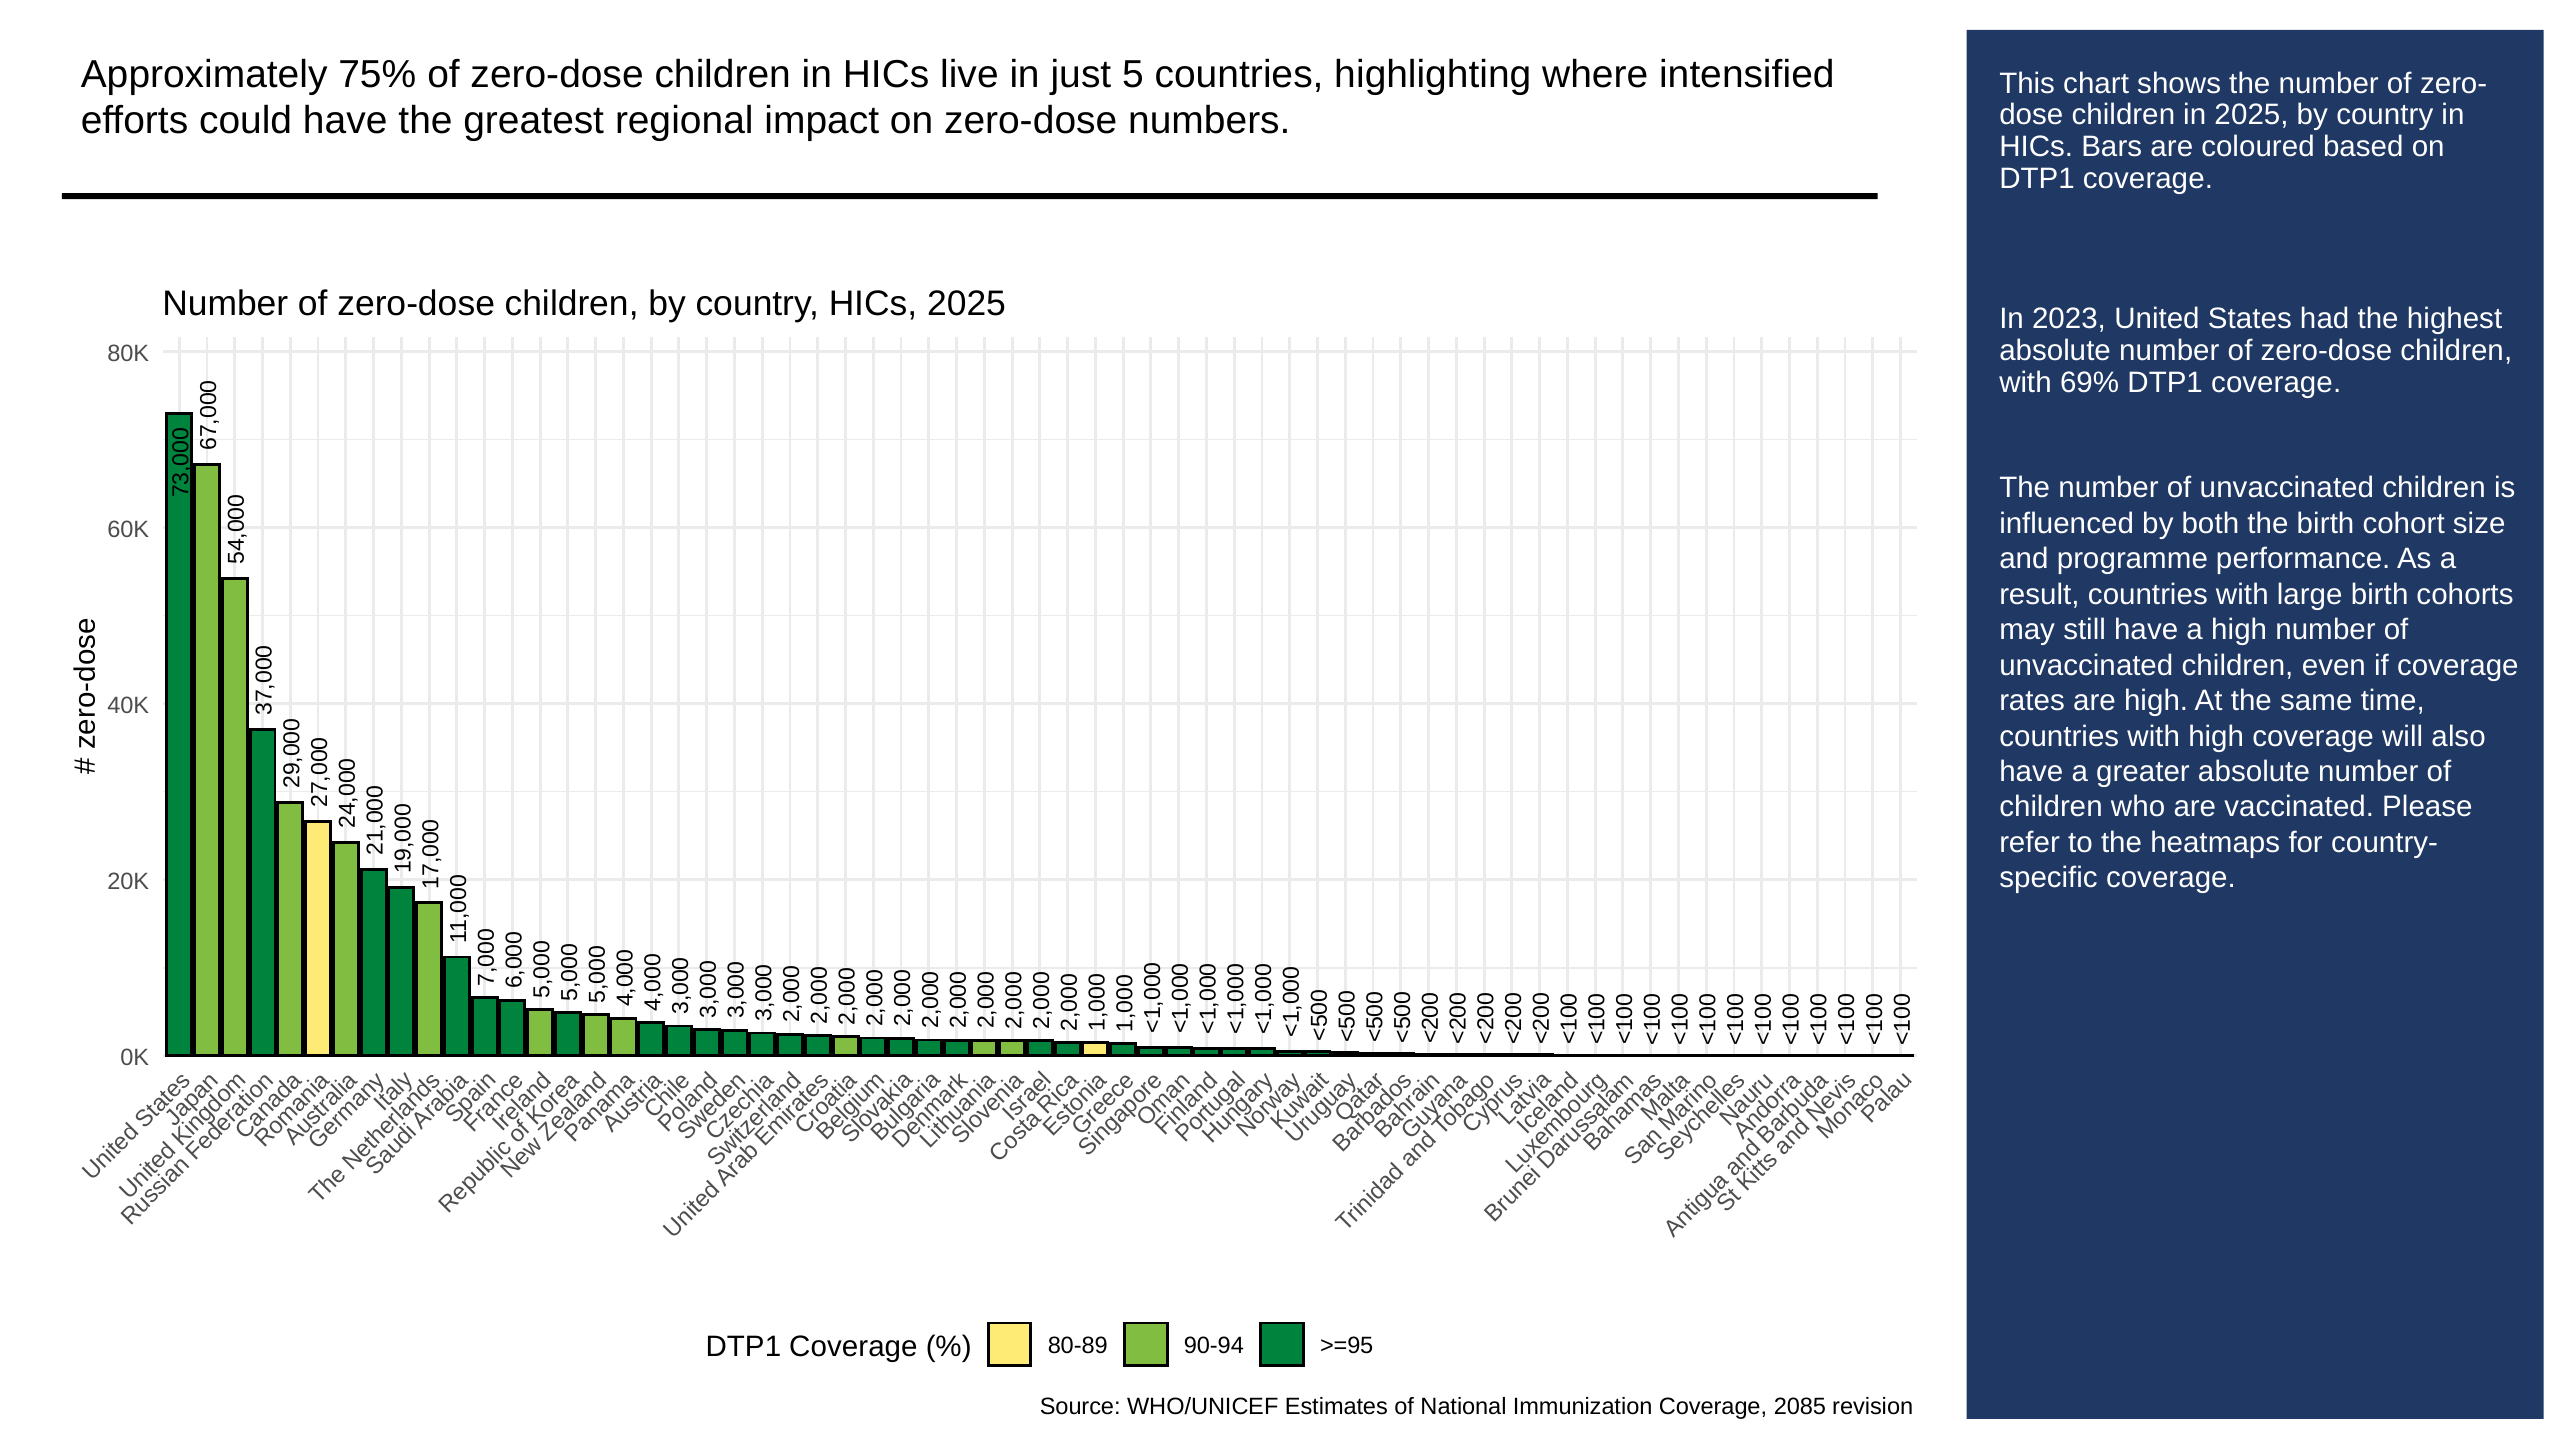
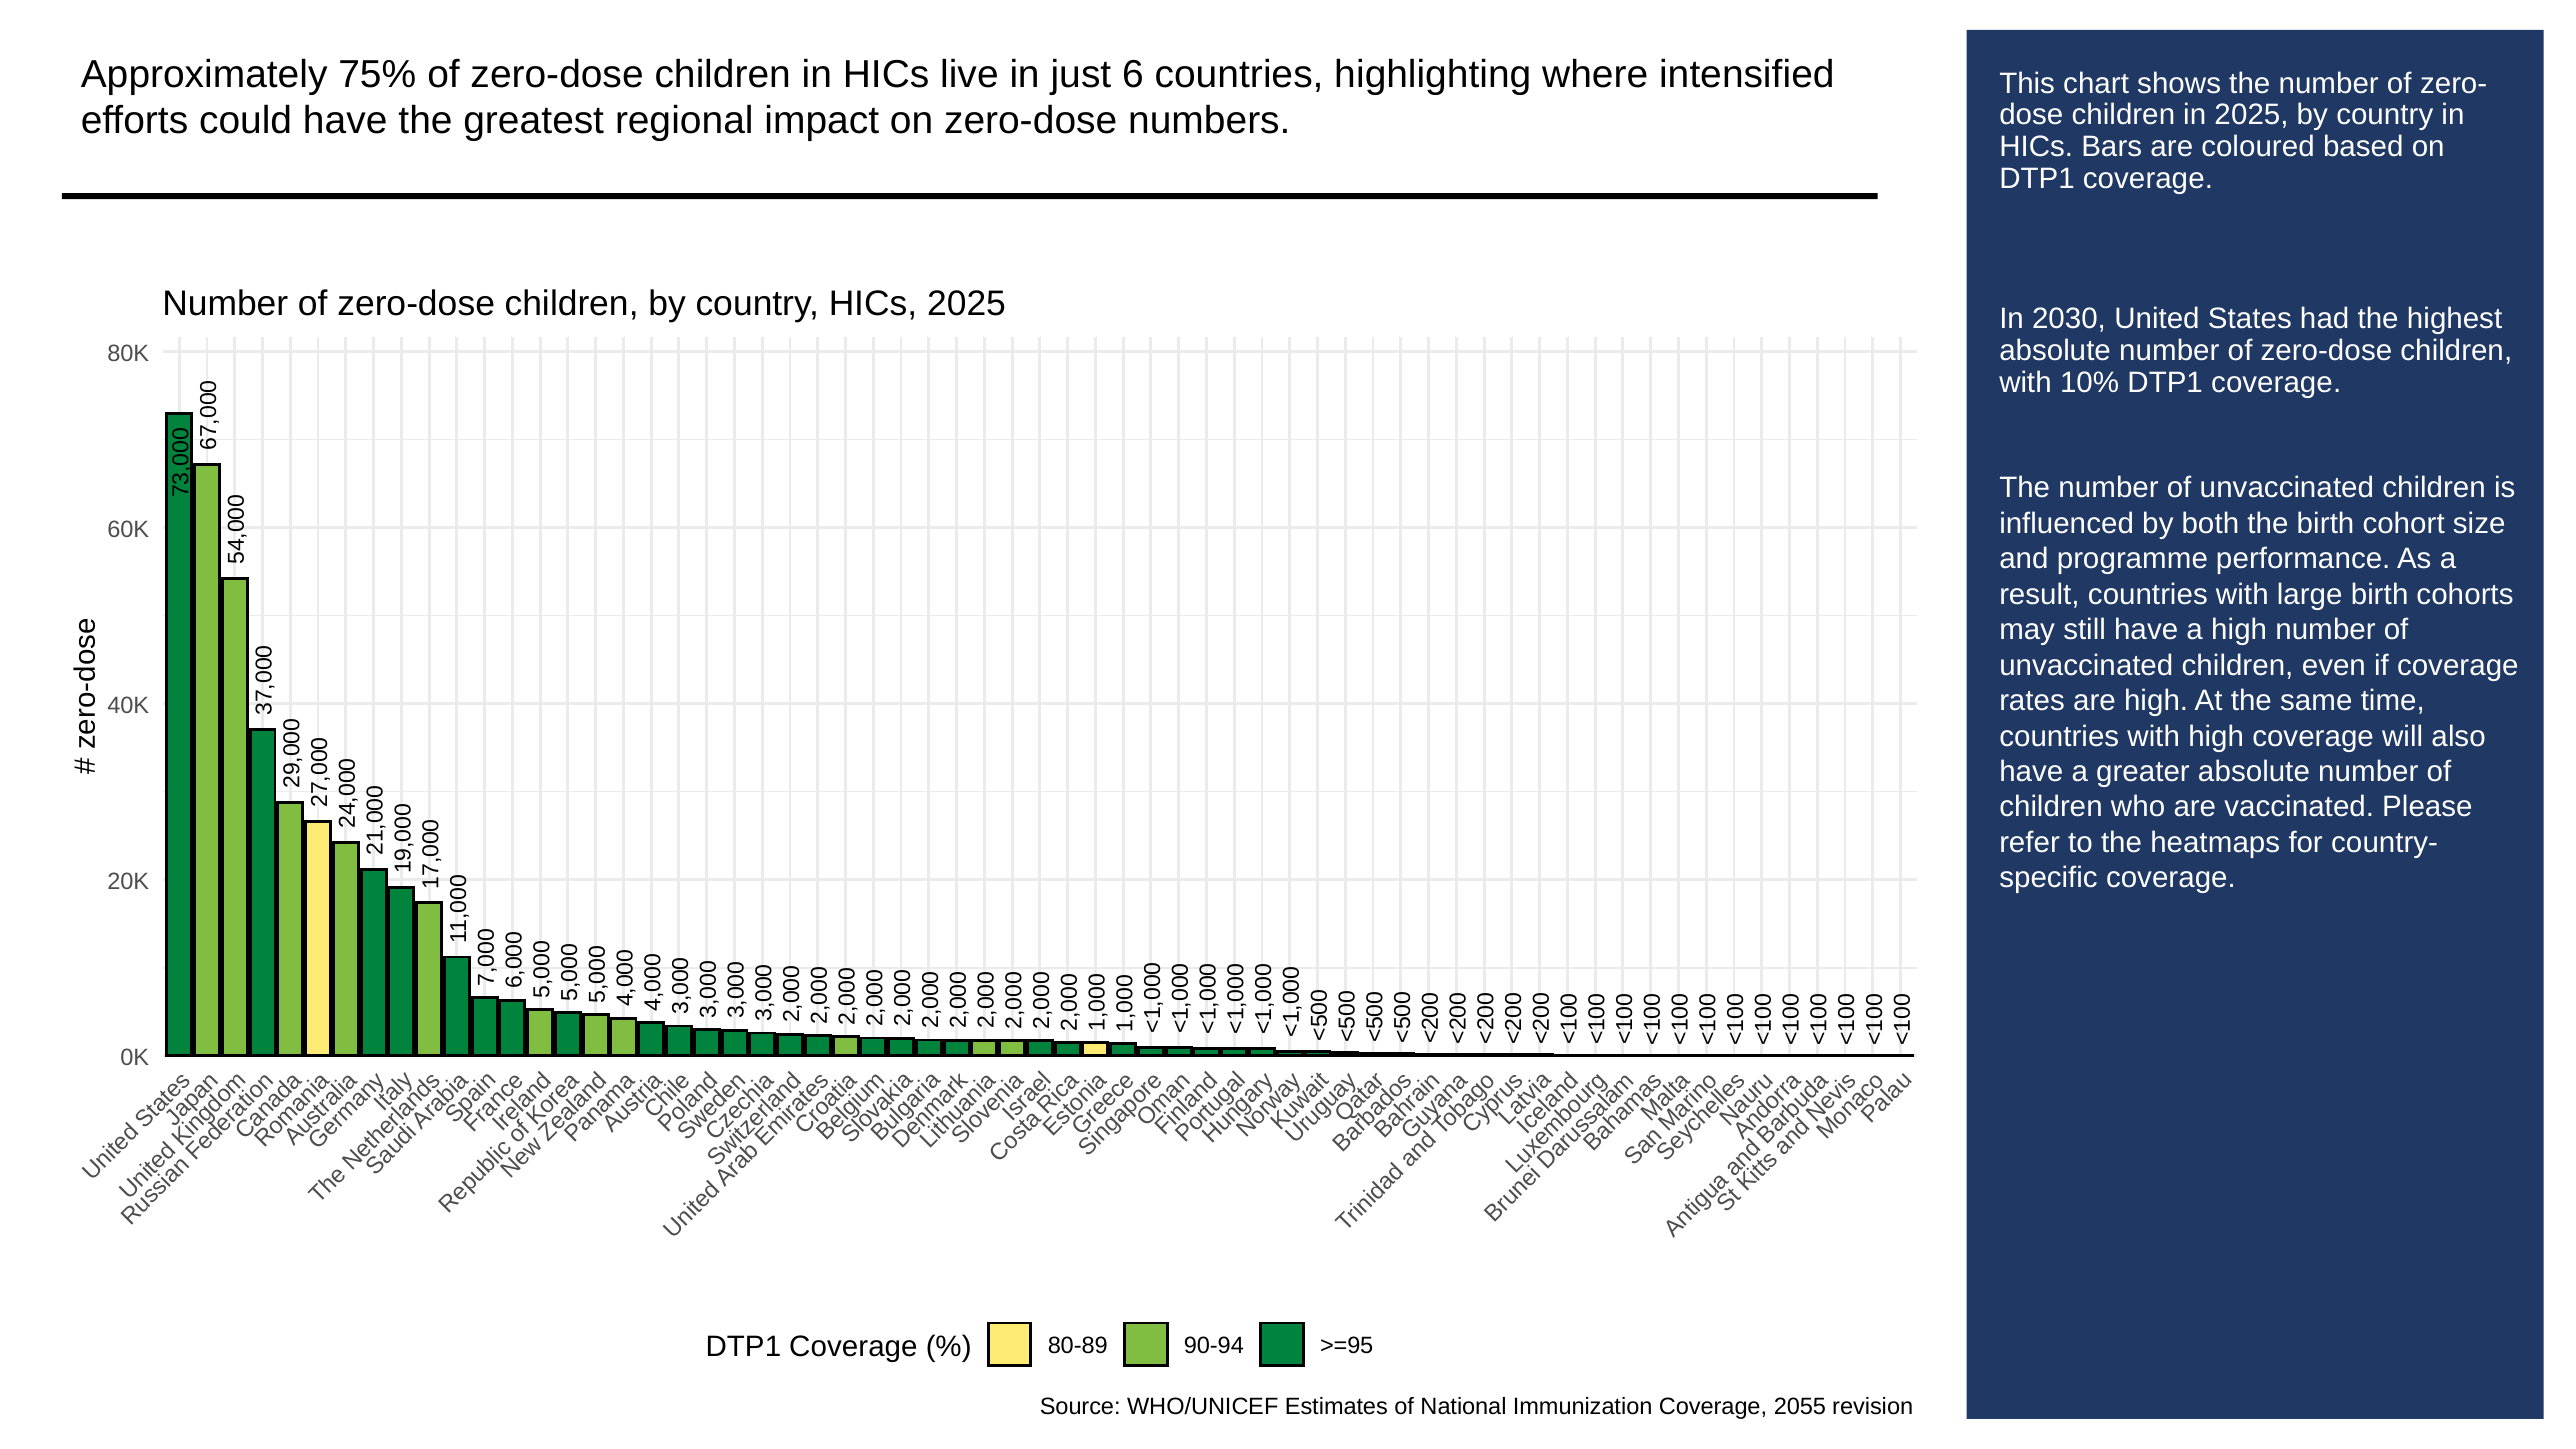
just 5: 5 -> 6
2023: 2023 -> 2030
69%: 69% -> 10%
2085: 2085 -> 2055
